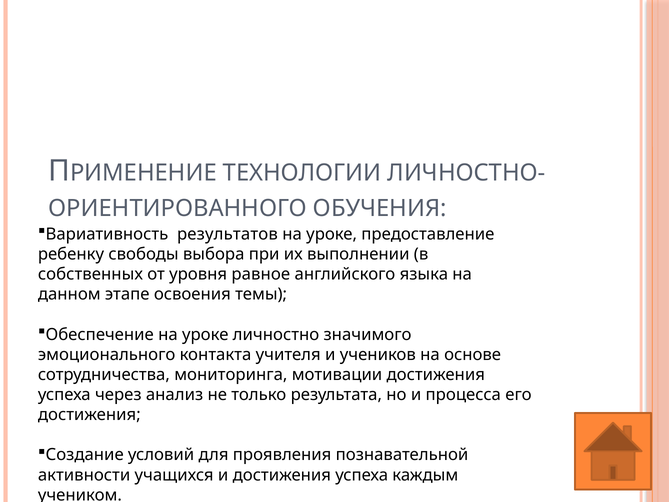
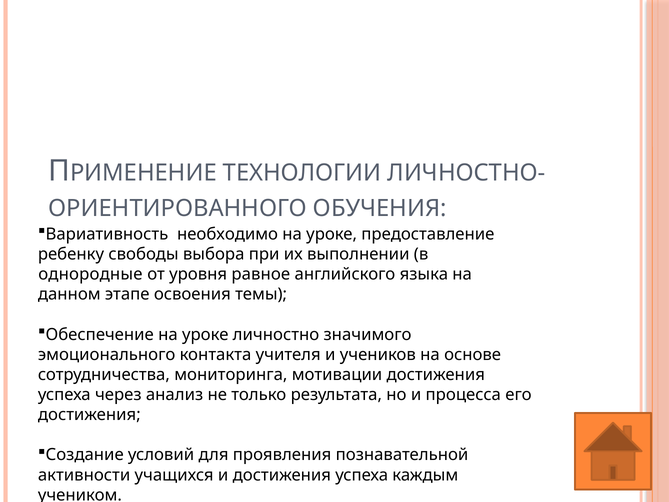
результатов: результатов -> необходимо
собственных: собственных -> однородные
